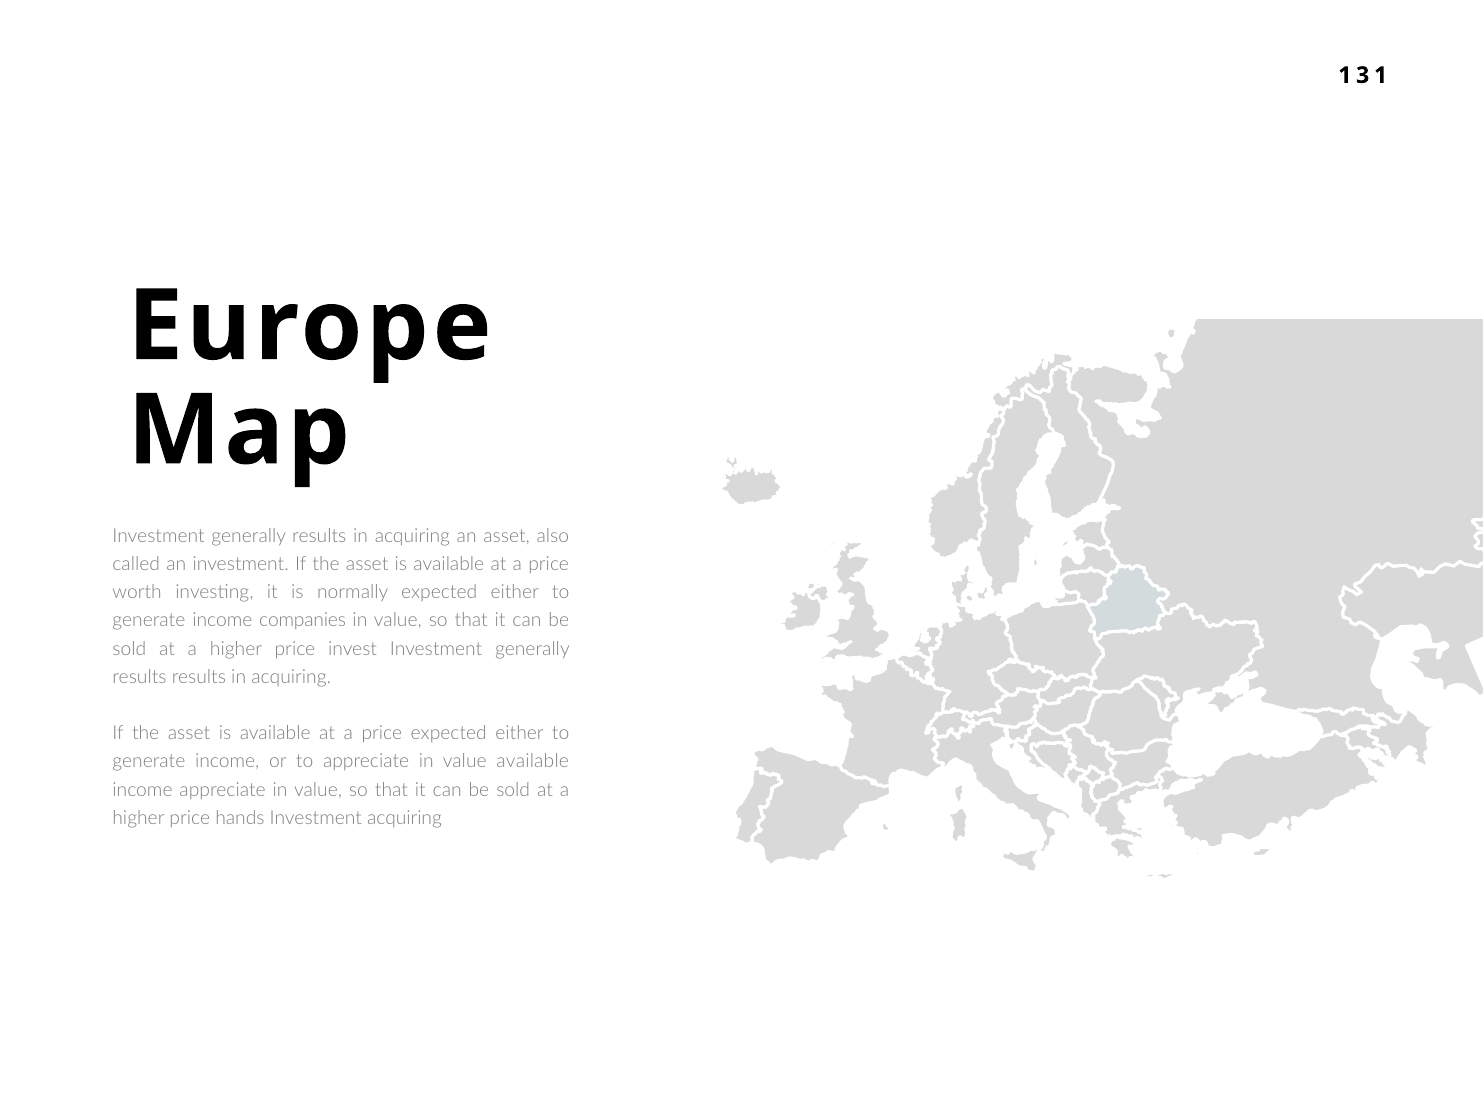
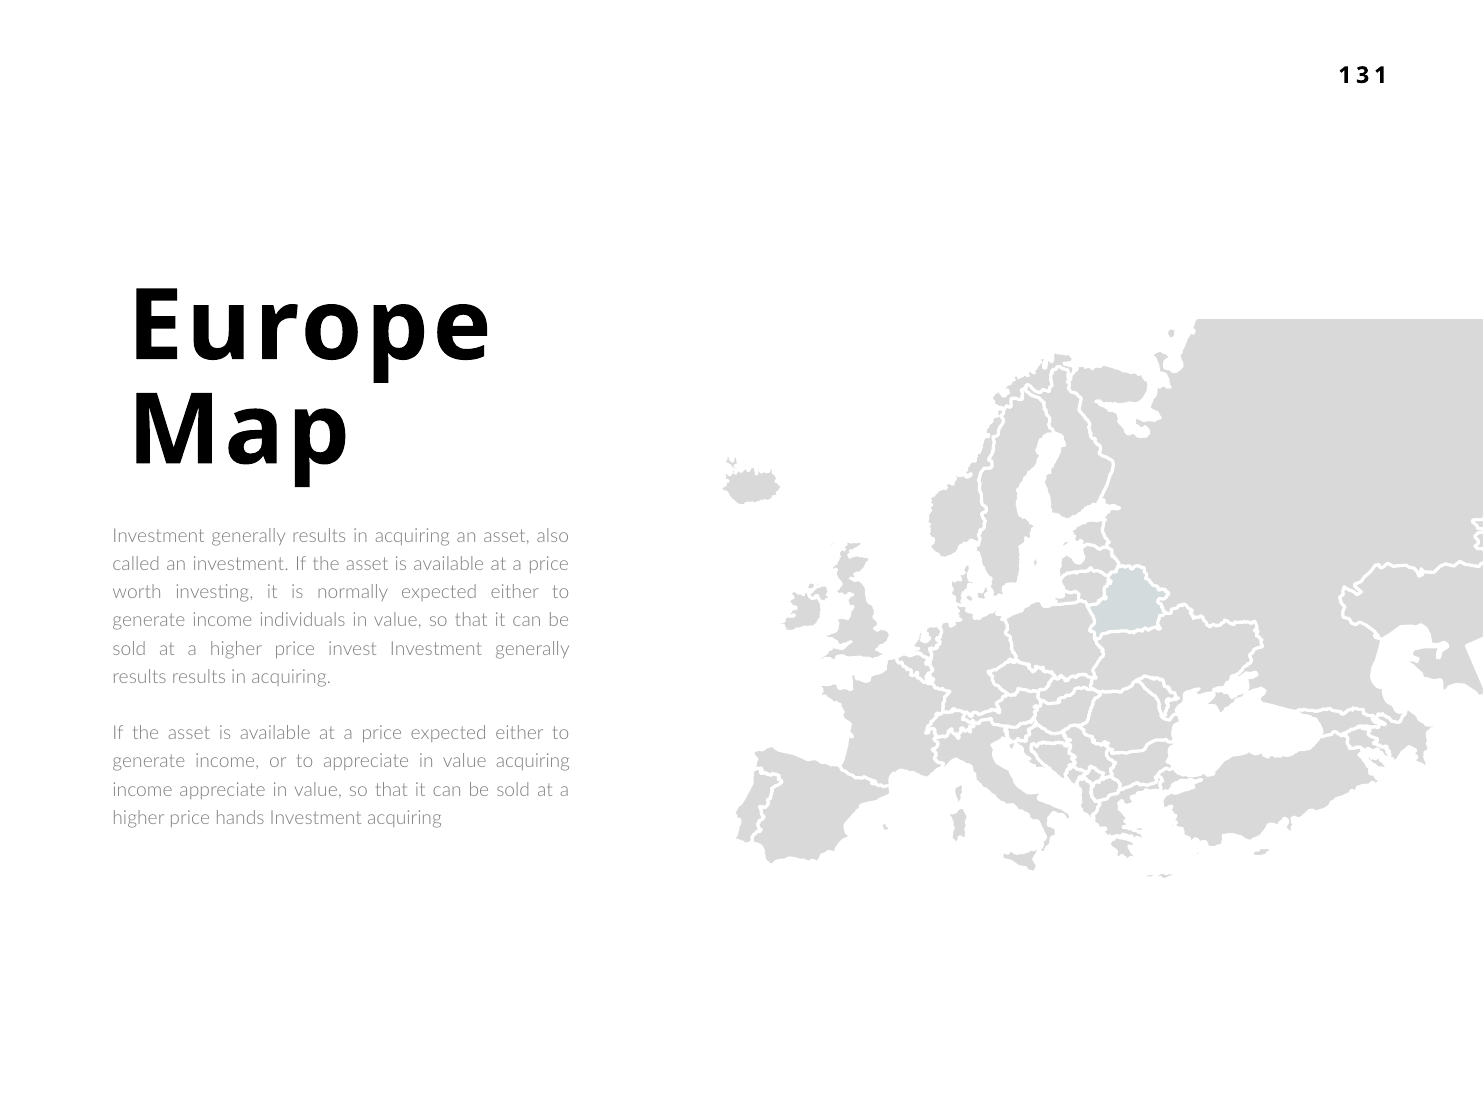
companies: companies -> individuals
value available: available -> acquiring
